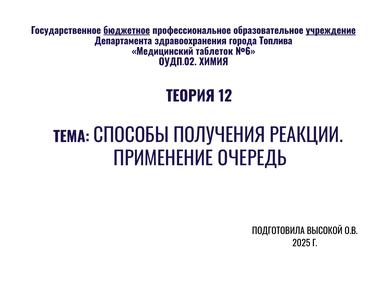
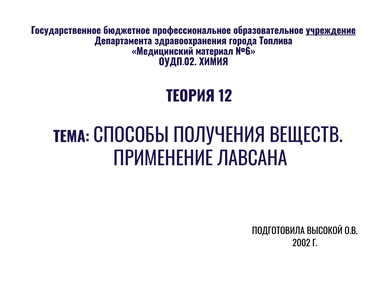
бюджетное underline: present -> none
таблеток: таблеток -> материал
РЕАКЦИИ: РЕАКЦИИ -> ВЕЩЕСТВ
ОЧЕРЕДЬ: ОЧЕРЕДЬ -> ЛАВСАНА
2025: 2025 -> 2002
